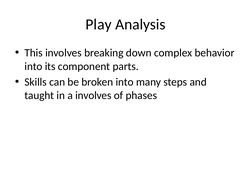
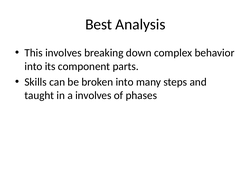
Play: Play -> Best
